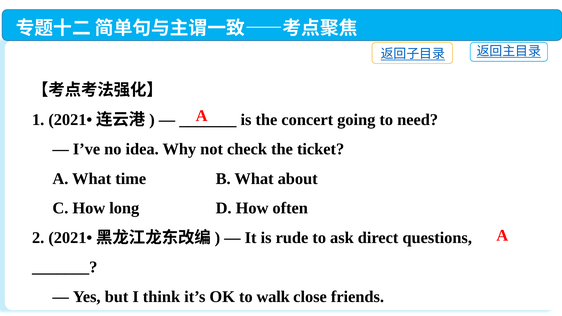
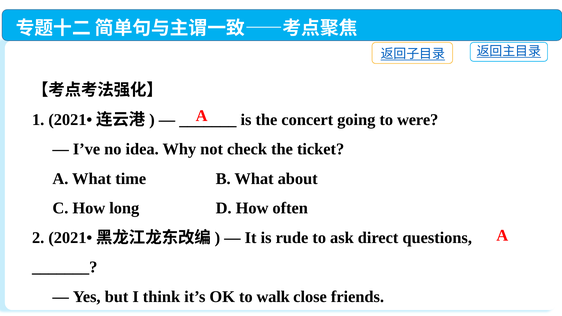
need: need -> were
